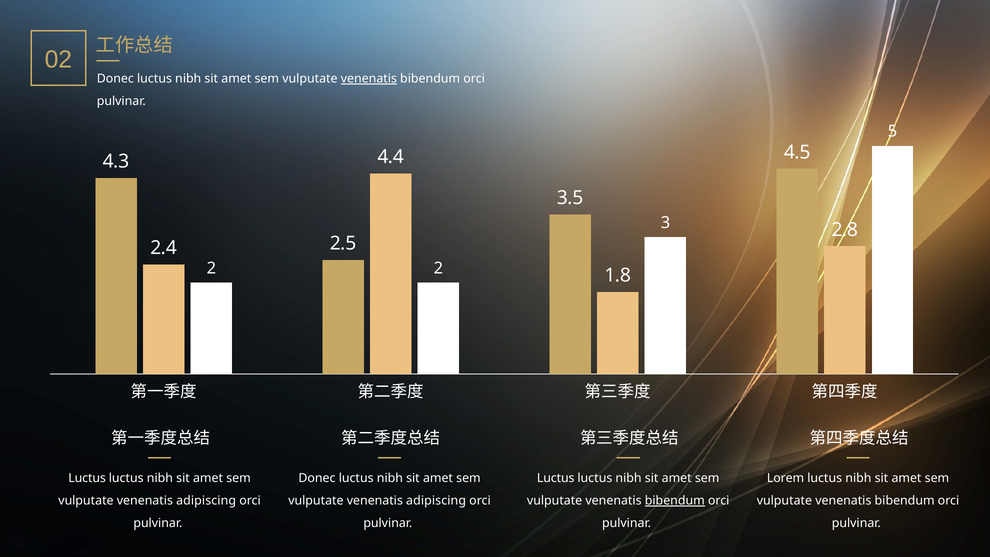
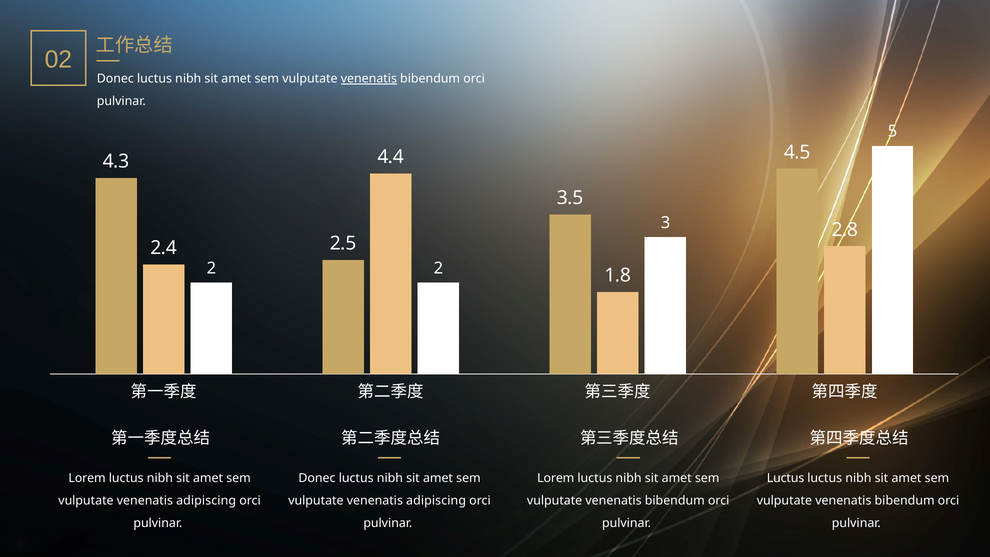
Luctus at (87, 478): Luctus -> Lorem
Luctus at (556, 478): Luctus -> Lorem
Lorem at (786, 478): Lorem -> Luctus
bibendum at (675, 501) underline: present -> none
